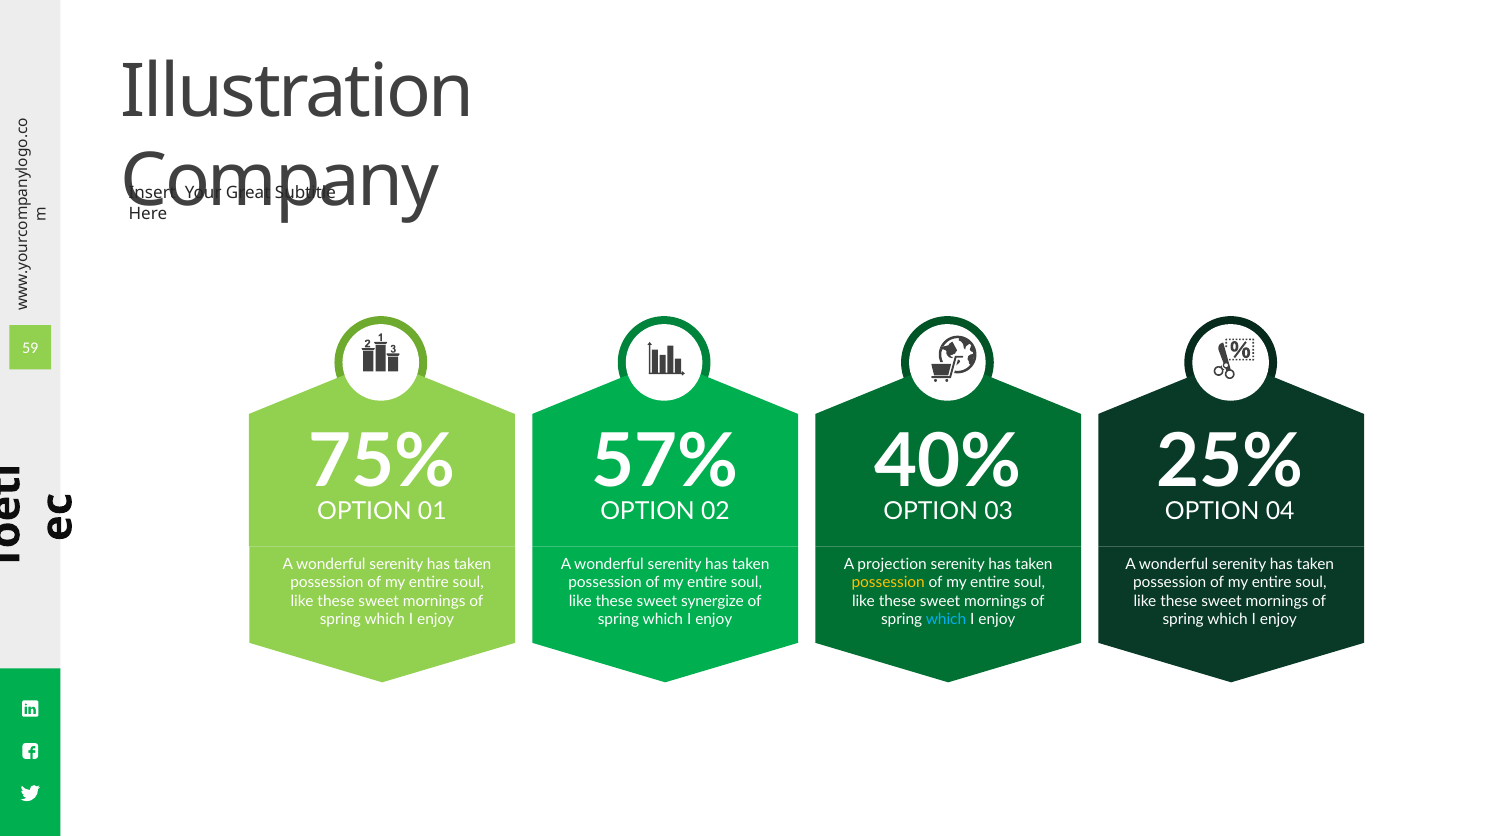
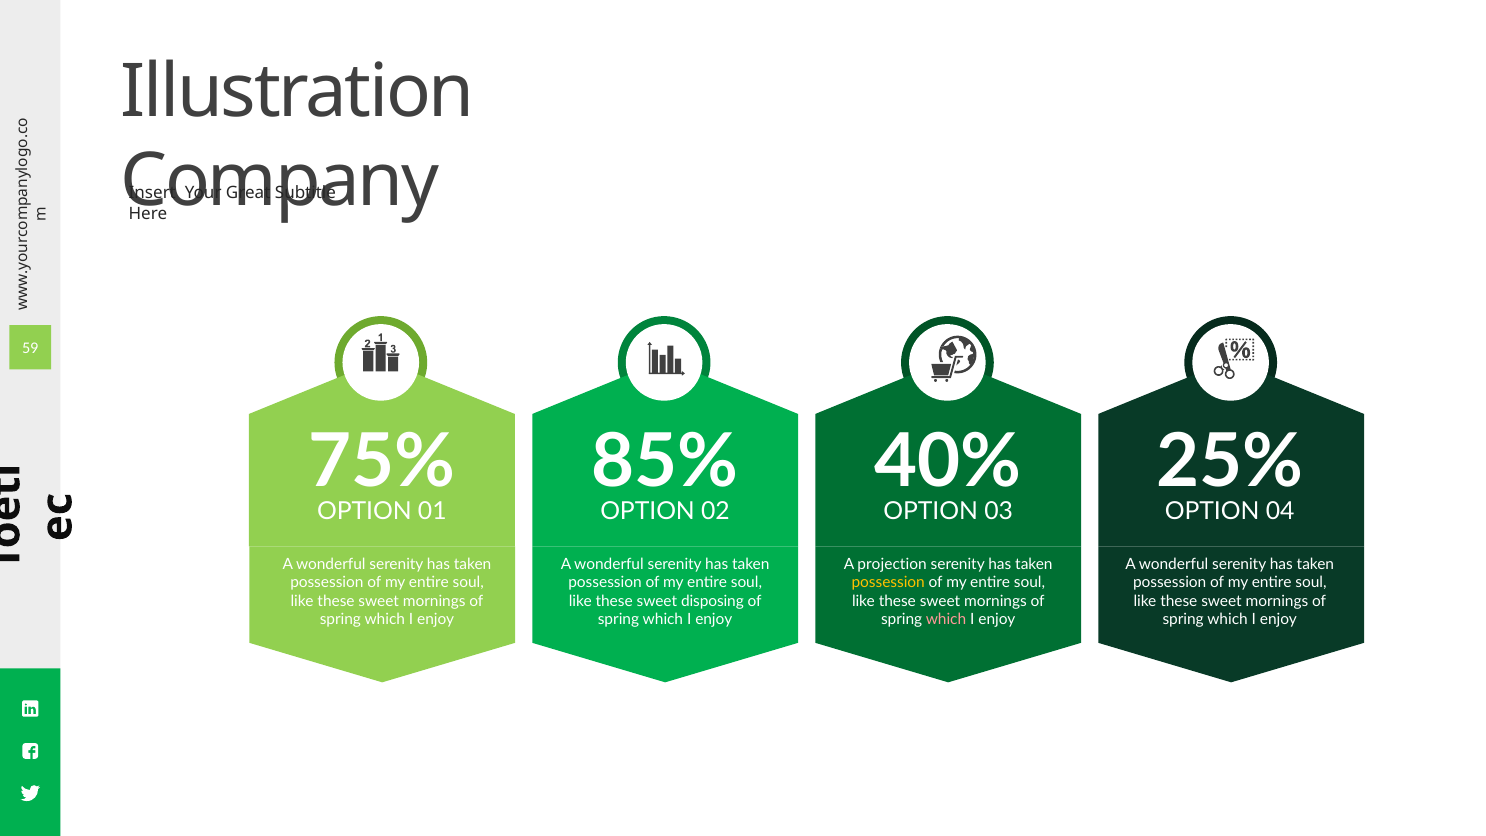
57%: 57% -> 85%
synergize: synergize -> disposing
which at (946, 620) colour: light blue -> pink
